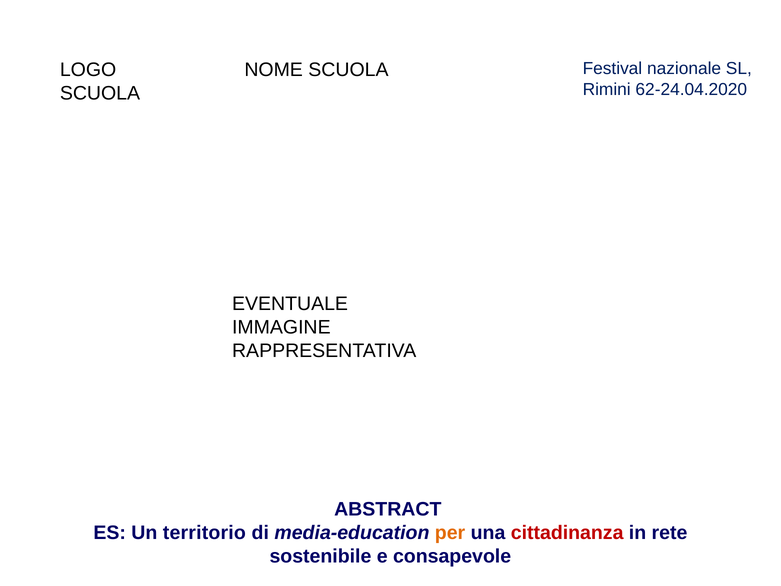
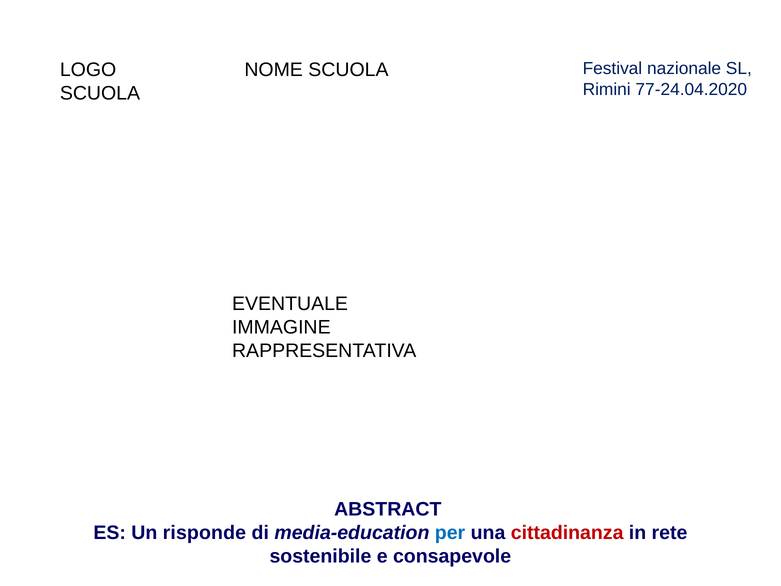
62-24.04.2020: 62-24.04.2020 -> 77-24.04.2020
territorio: territorio -> risponde
per colour: orange -> blue
